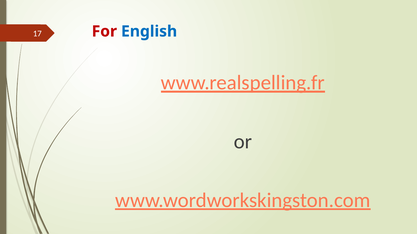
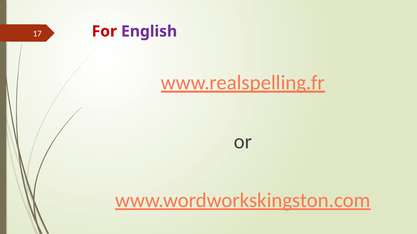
English colour: blue -> purple
